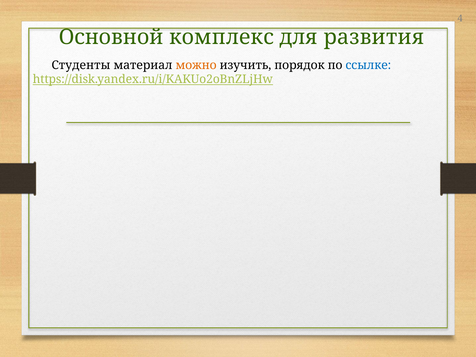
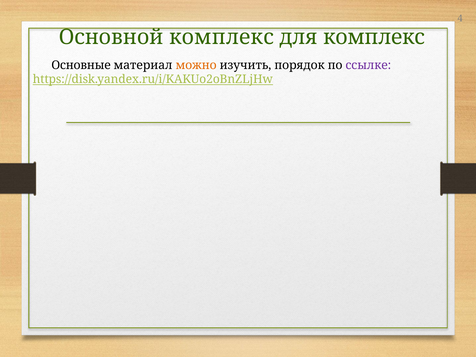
для развития: развития -> комплекс
Студенты: Студенты -> Основные
ссылке colour: blue -> purple
